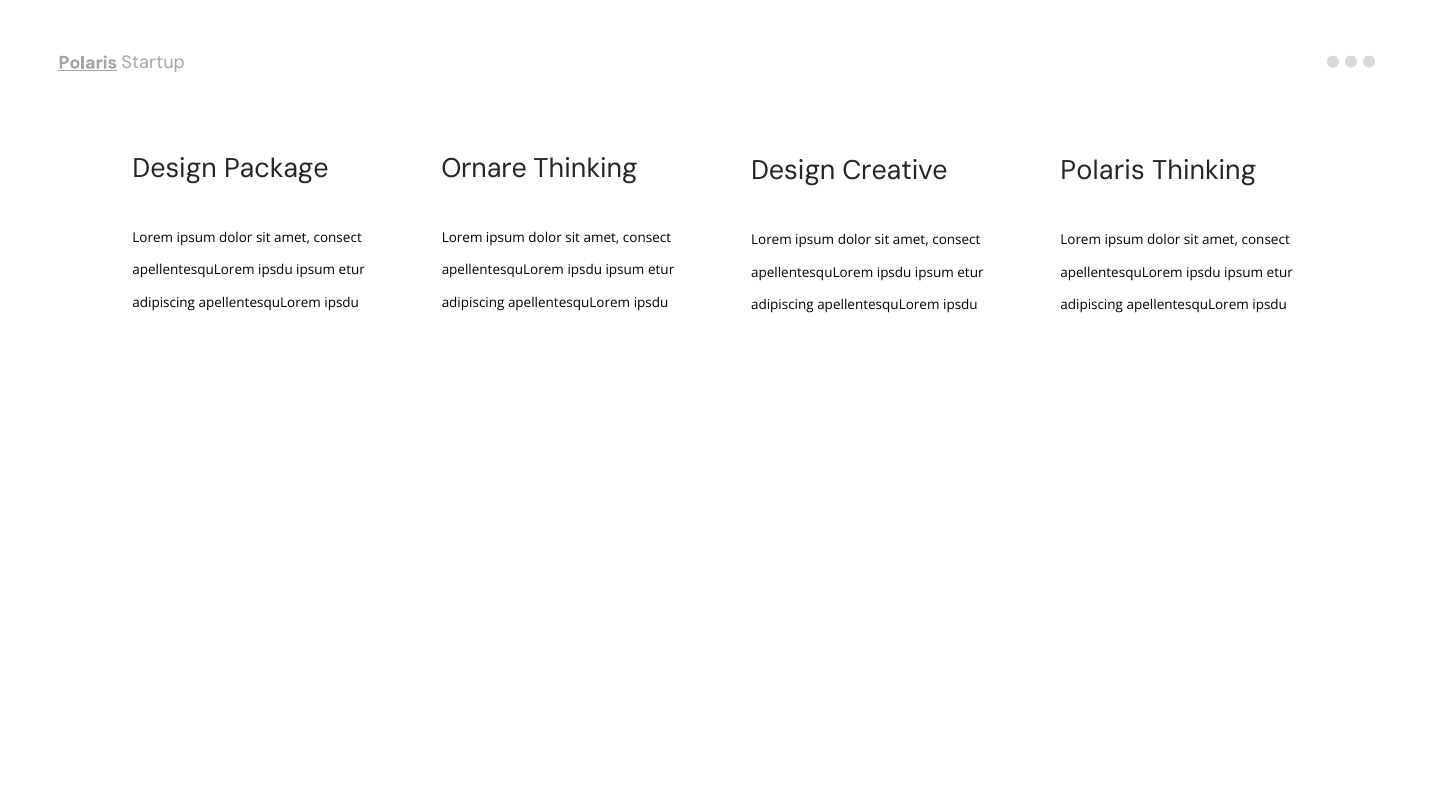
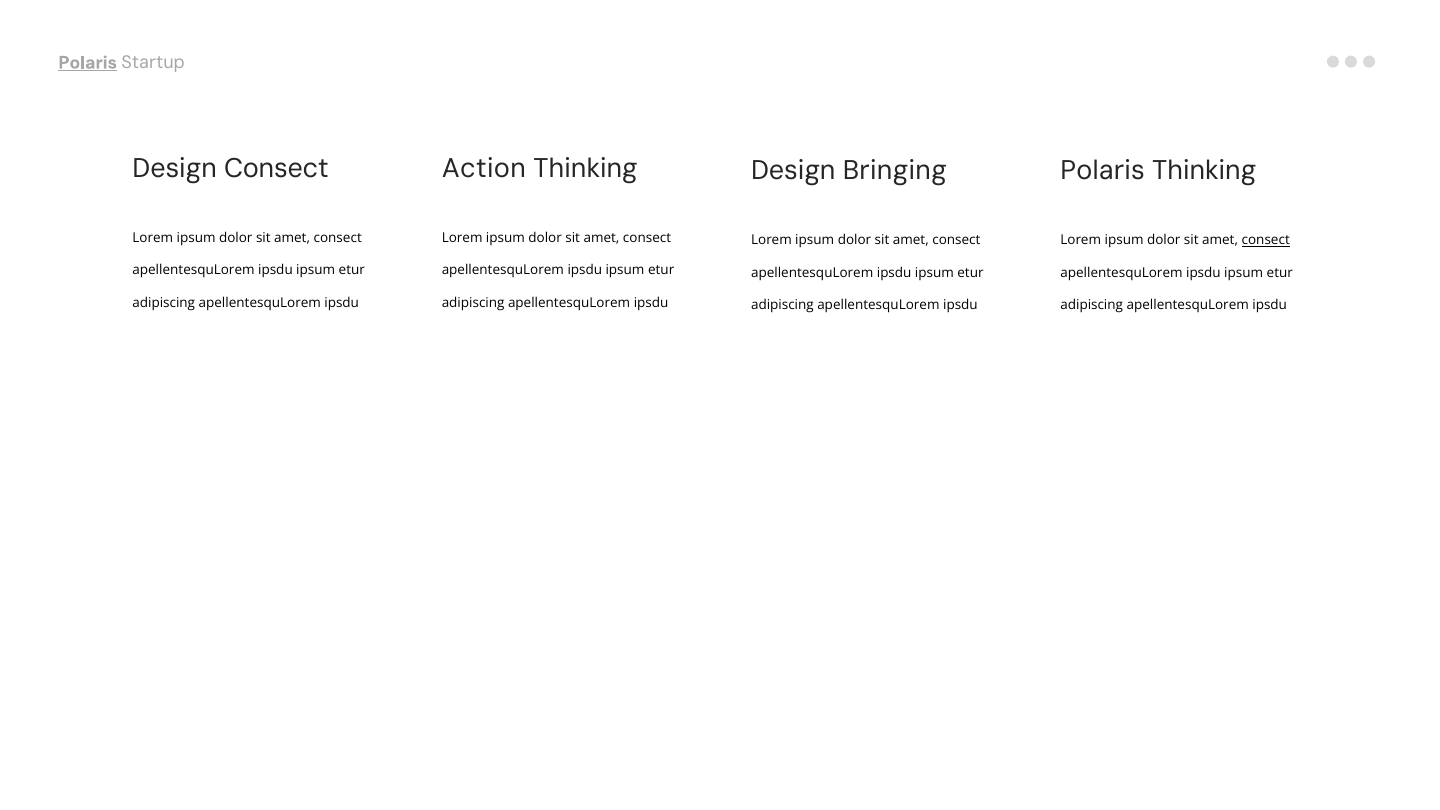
Design Package: Package -> Consect
Ornare: Ornare -> Action
Creative: Creative -> Bringing
consect at (1266, 240) underline: none -> present
